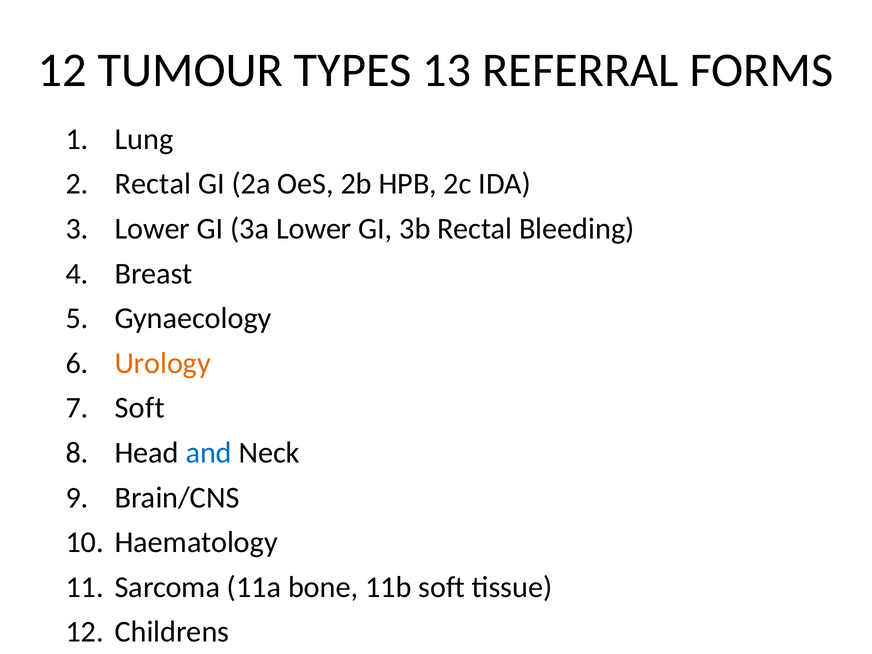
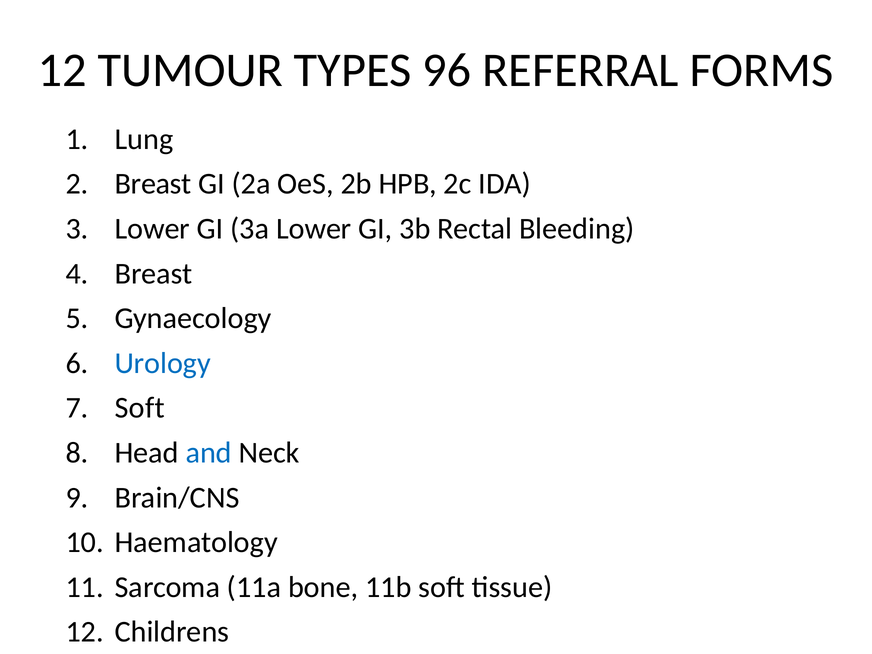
13: 13 -> 96
Rectal at (153, 184): Rectal -> Breast
Urology colour: orange -> blue
